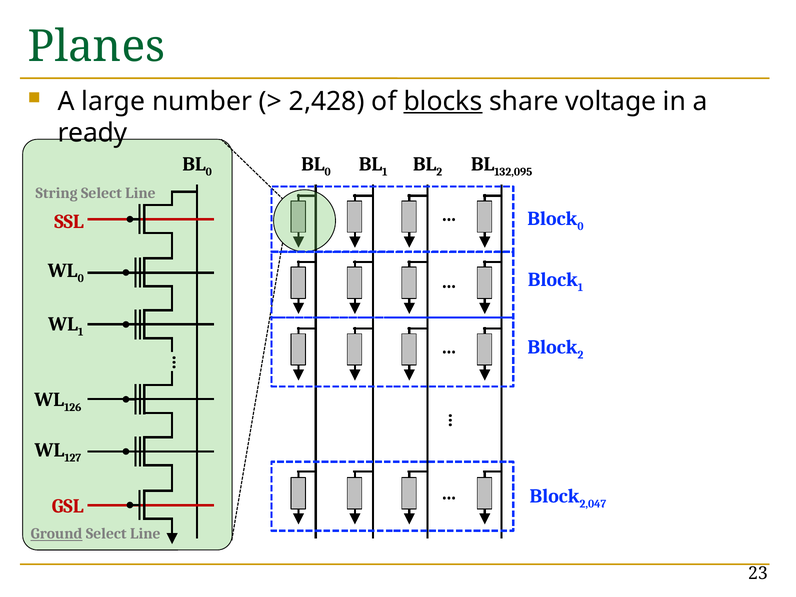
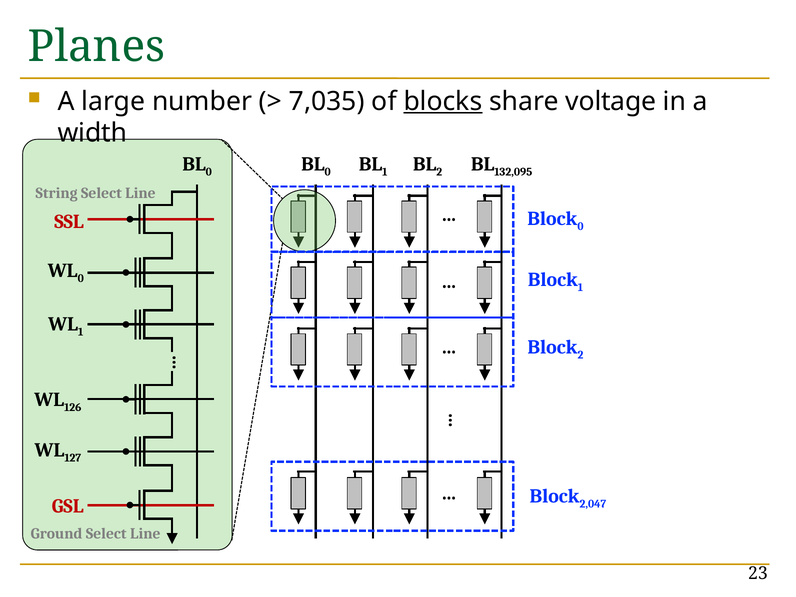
2,428: 2,428 -> 7,035
ready: ready -> width
Ground underline: present -> none
